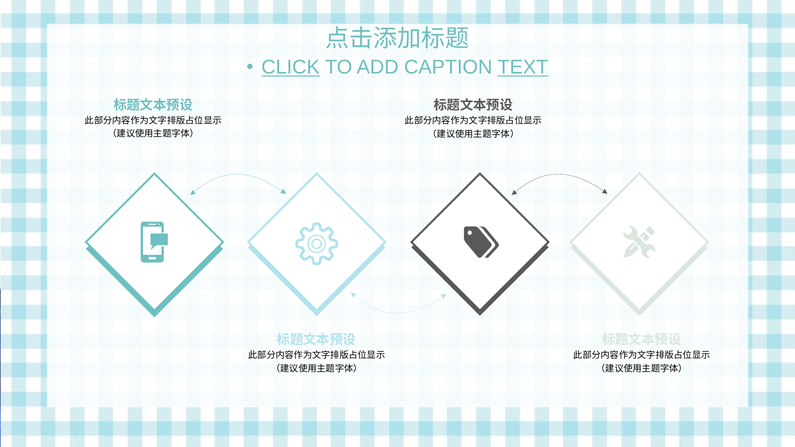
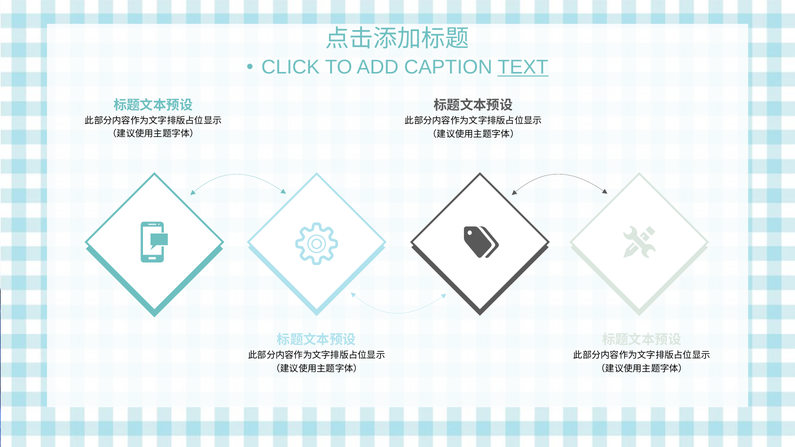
CLICK underline: present -> none
